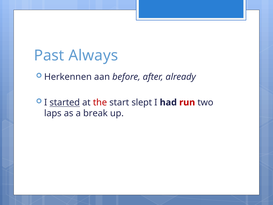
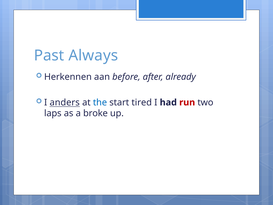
started: started -> anders
the colour: red -> blue
slept: slept -> tired
break: break -> broke
